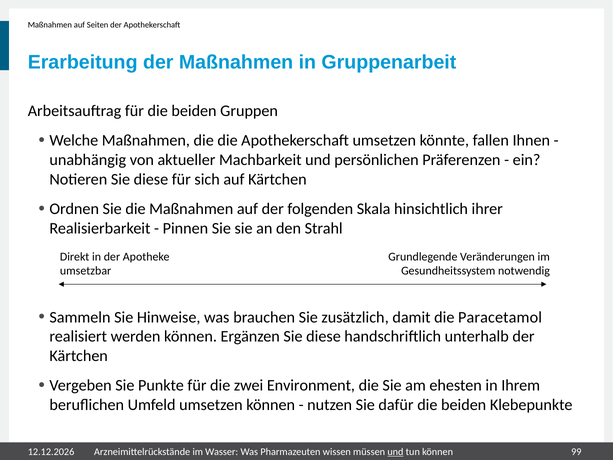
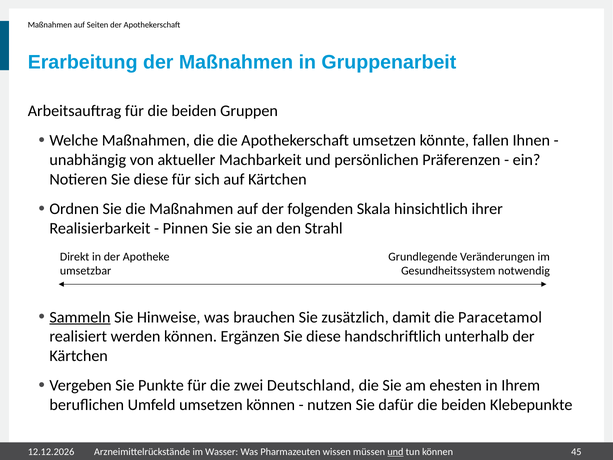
Sammeln underline: none -> present
Environment: Environment -> Deutschland
99: 99 -> 45
